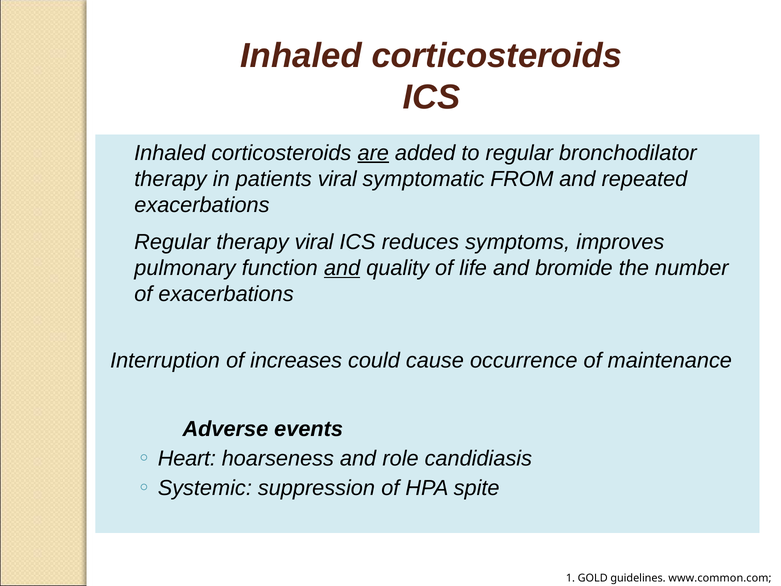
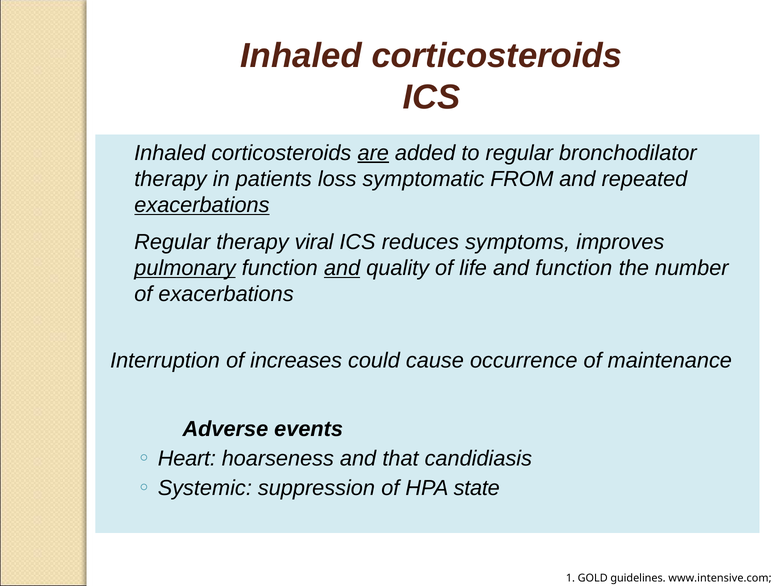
patients viral: viral -> loss
exacerbations at (202, 205) underline: none -> present
pulmonary underline: none -> present
and bromide: bromide -> function
role: role -> that
spite: spite -> state
www.common.com: www.common.com -> www.intensive.com
